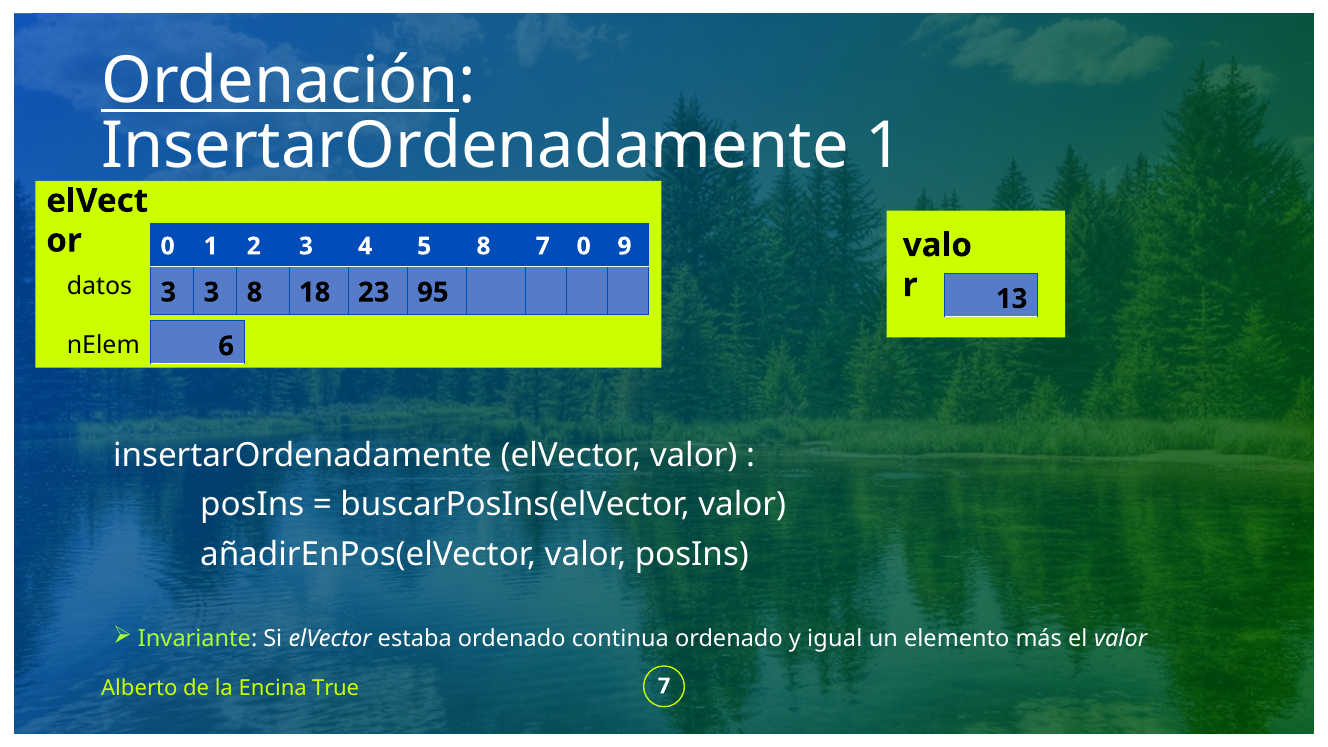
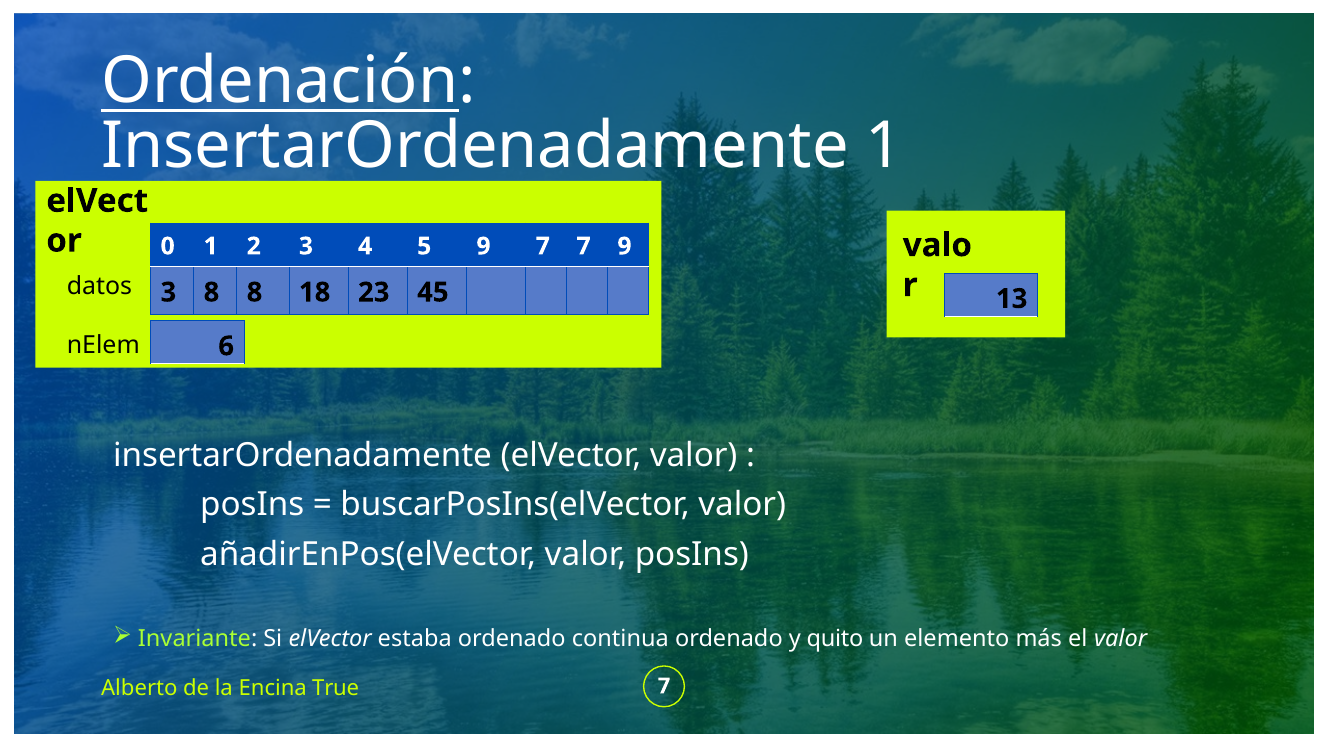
5 8: 8 -> 9
7 0: 0 -> 7
3 3: 3 -> 8
95: 95 -> 45
igual: igual -> quito
